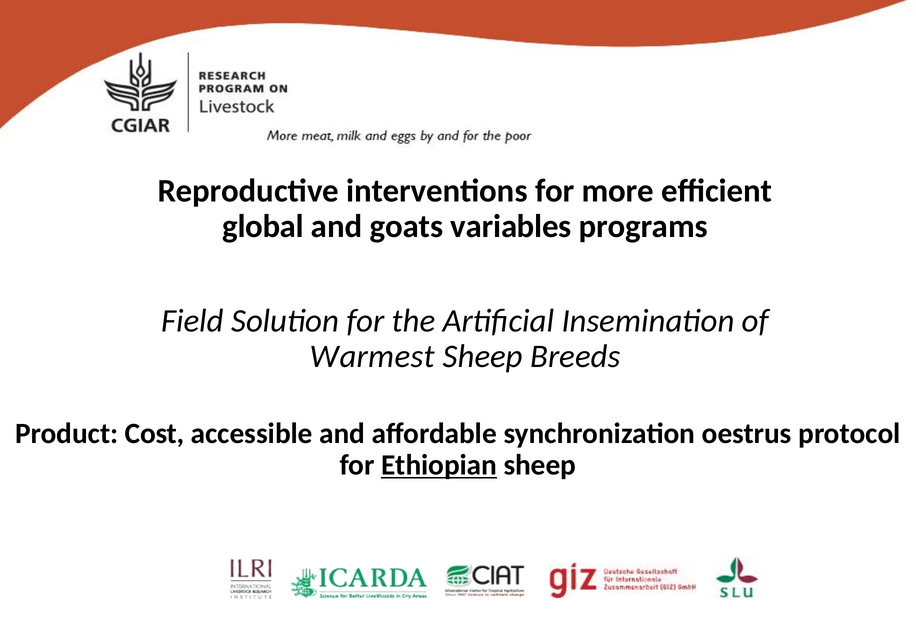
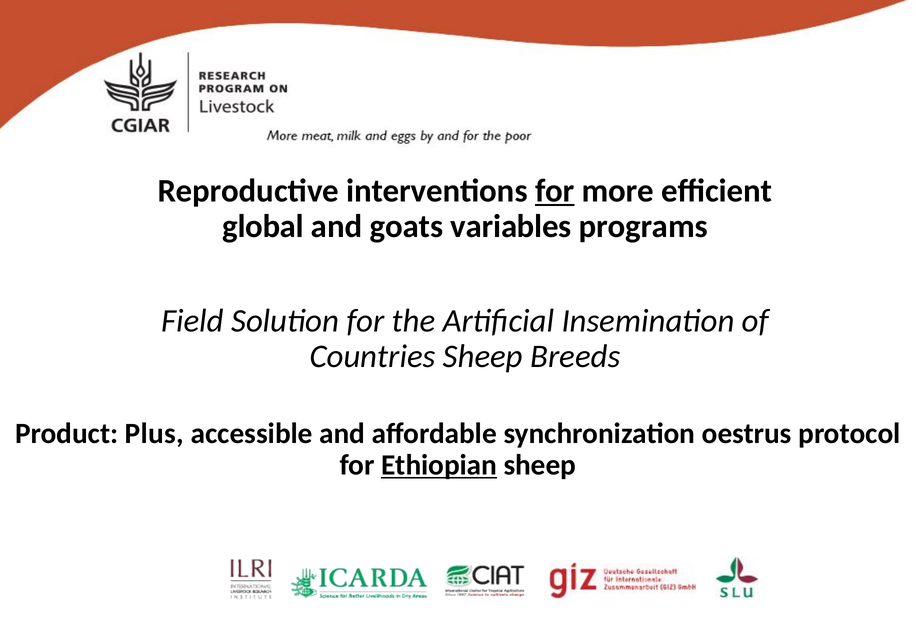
for at (555, 191) underline: none -> present
Warmest: Warmest -> Countries
Cost: Cost -> Plus
